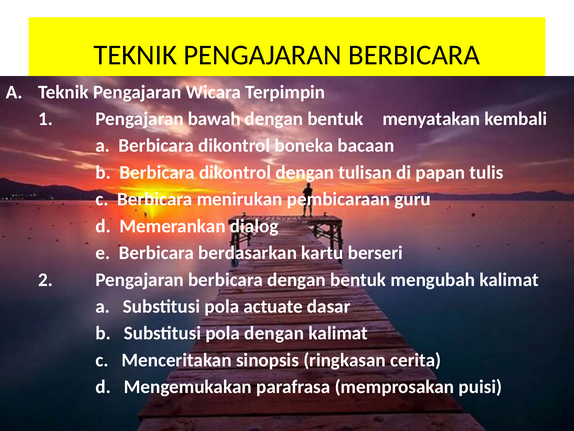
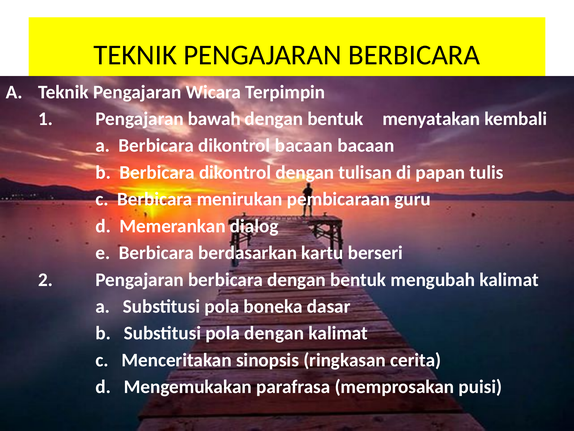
dikontrol boneka: boneka -> bacaan
actuate: actuate -> boneka
